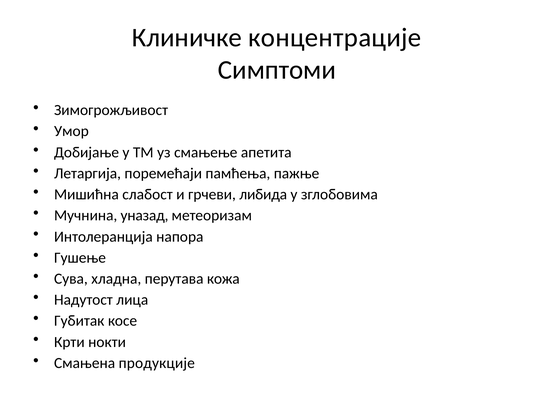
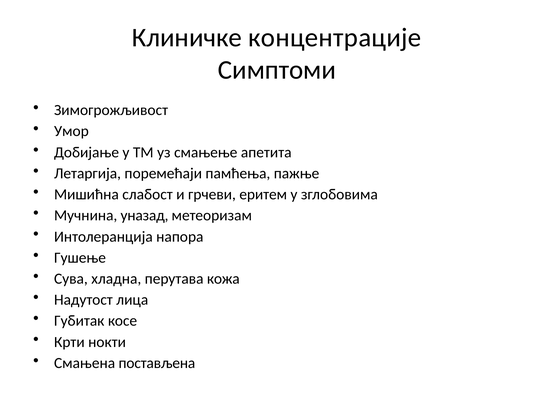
либида: либида -> еритем
продукције: продукције -> постављена
